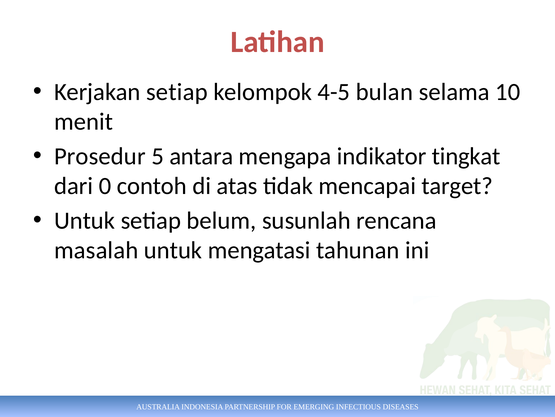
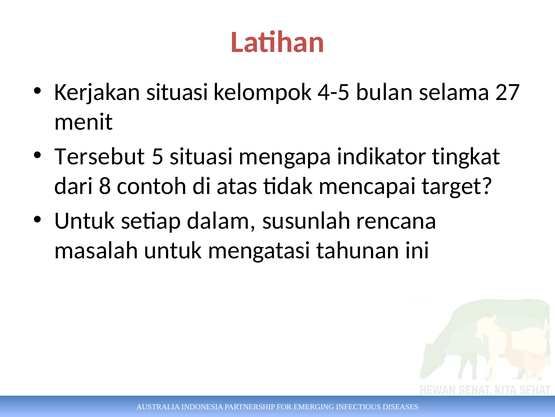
Kerjakan setiap: setiap -> situasi
10: 10 -> 27
Prosedur: Prosedur -> Tersebut
5 antara: antara -> situasi
0: 0 -> 8
belum: belum -> dalam
